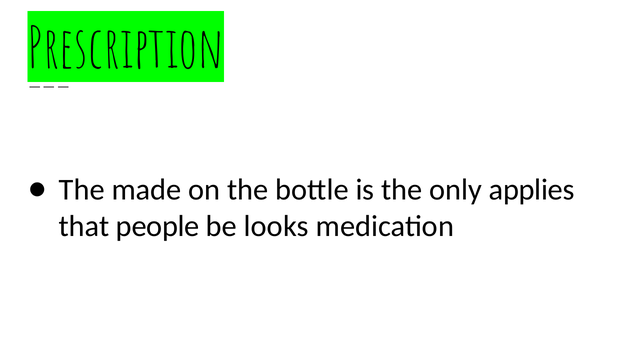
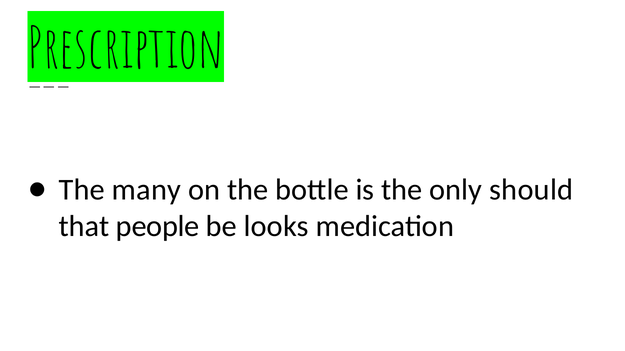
made: made -> many
applies: applies -> should
